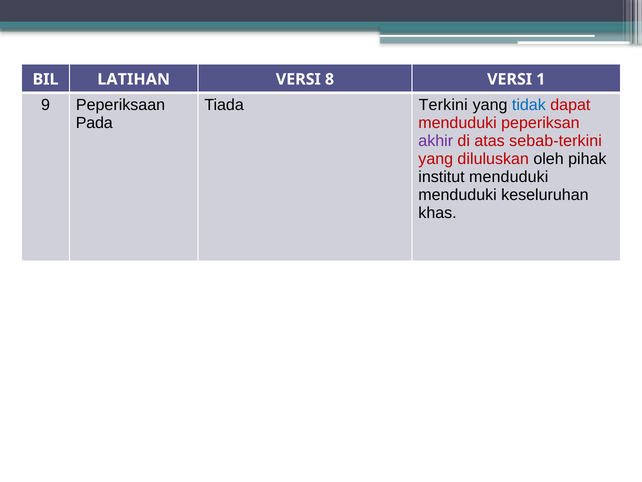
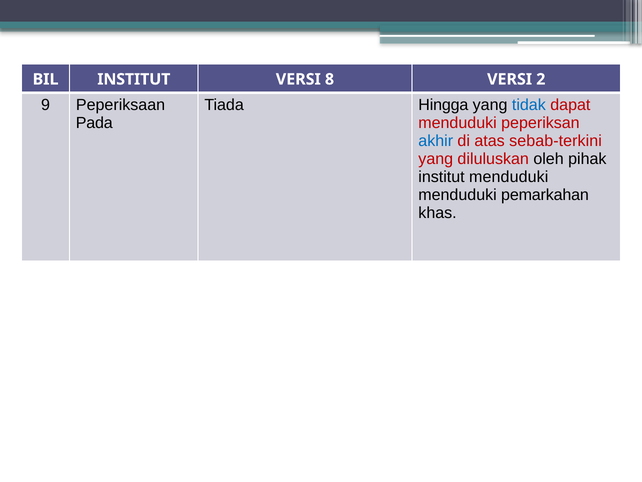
BIL LATIHAN: LATIHAN -> INSTITUT
1: 1 -> 2
Terkini: Terkini -> Hingga
akhir colour: purple -> blue
keseluruhan: keseluruhan -> pemarkahan
